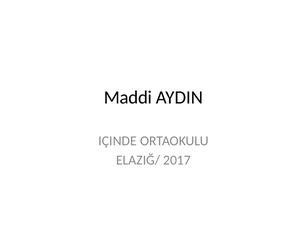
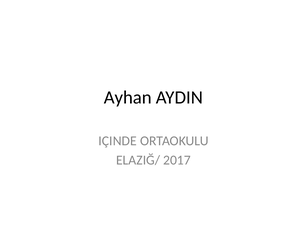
Maddi: Maddi -> Ayhan
